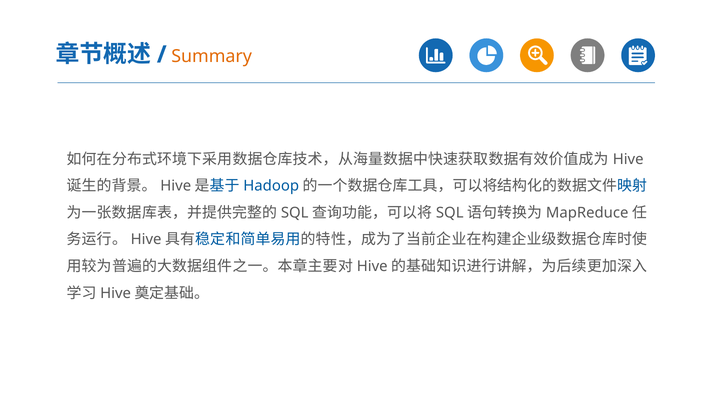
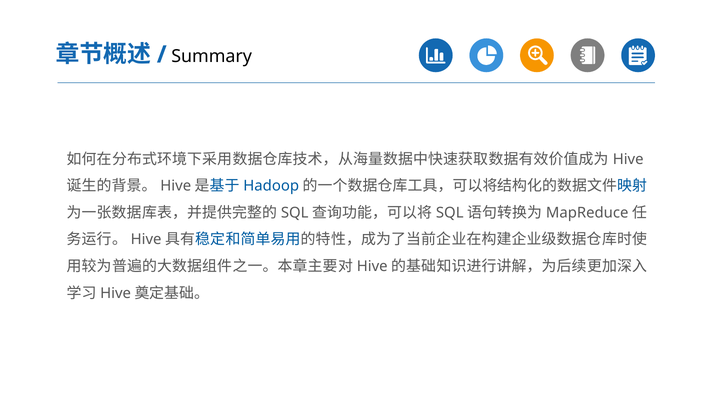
Summary colour: orange -> black
